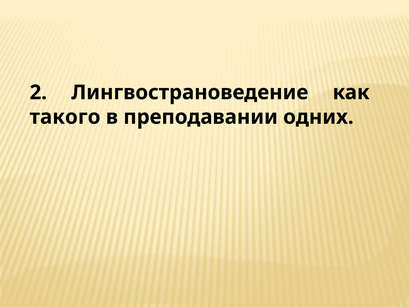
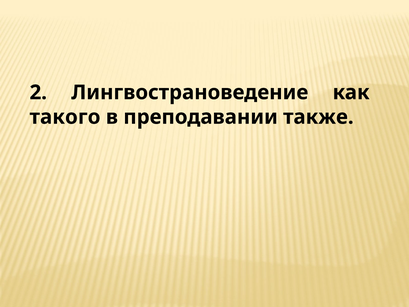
одних: одних -> также
